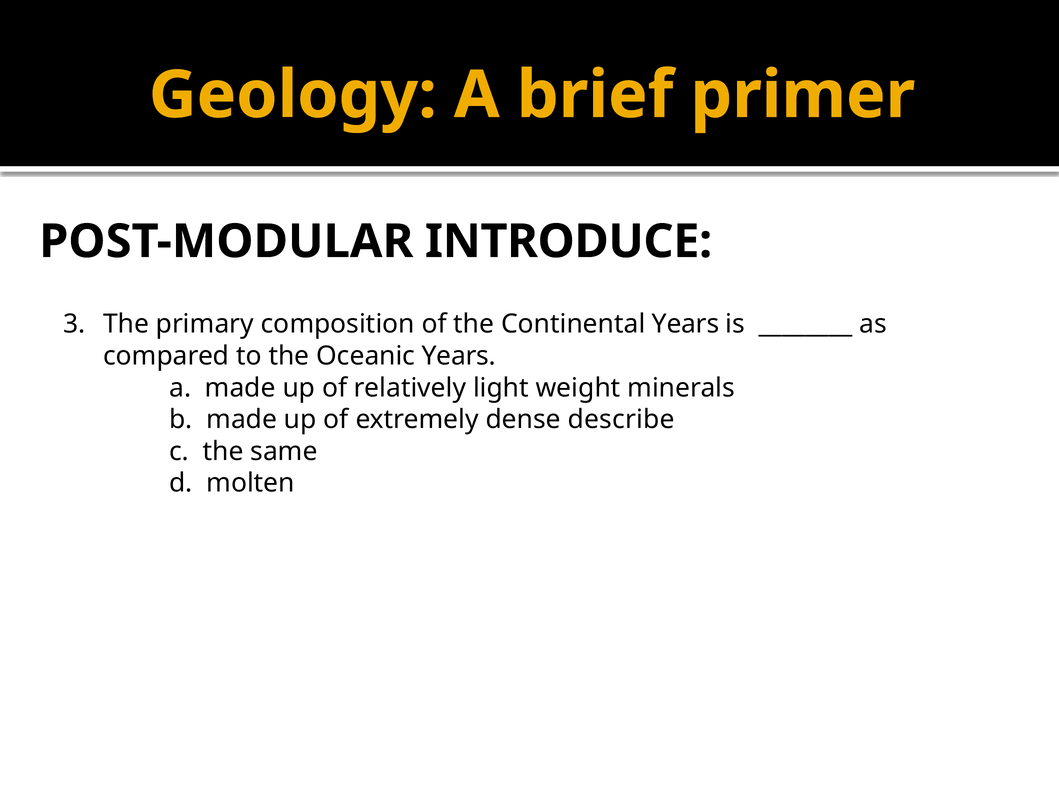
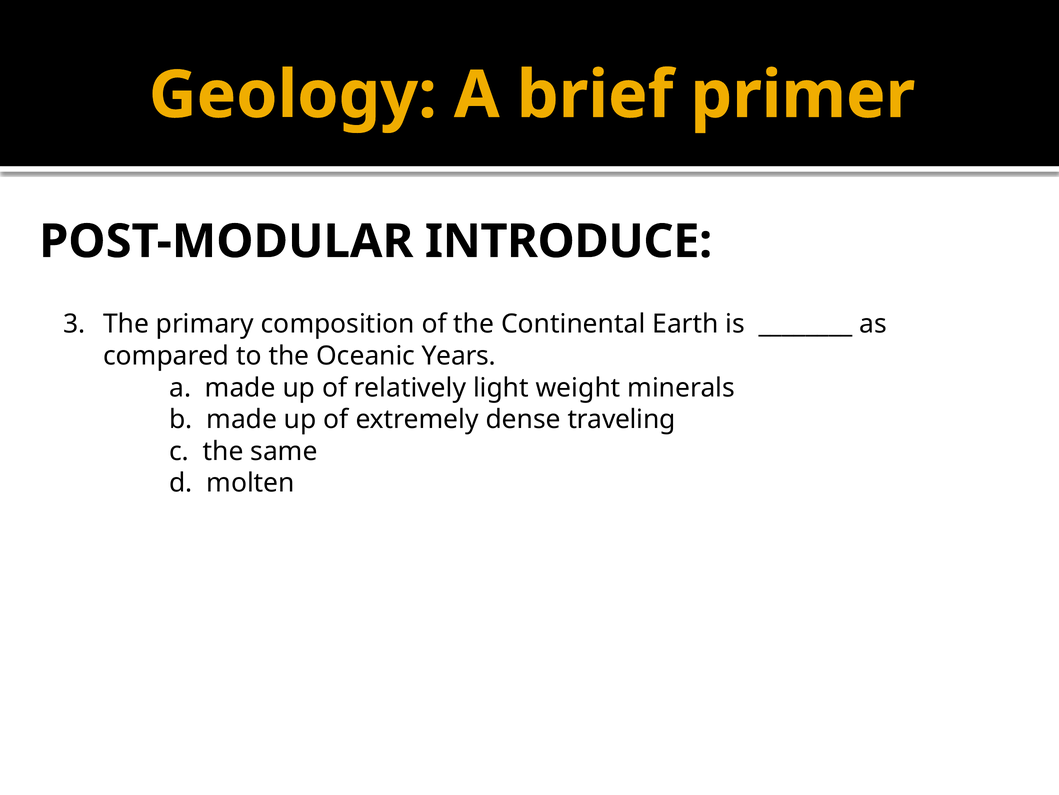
Continental Years: Years -> Earth
describe: describe -> traveling
